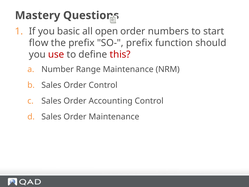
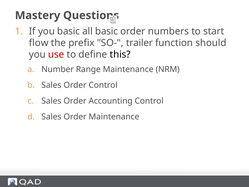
all open: open -> basic
SO- prefix: prefix -> trailer
this colour: red -> black
